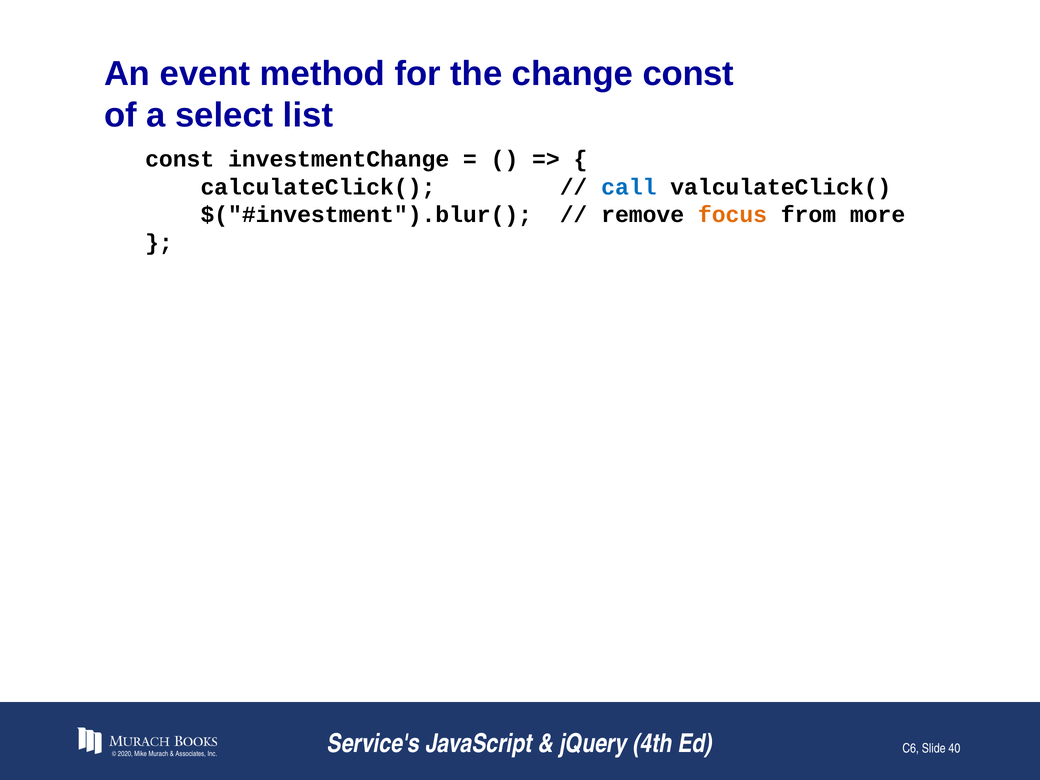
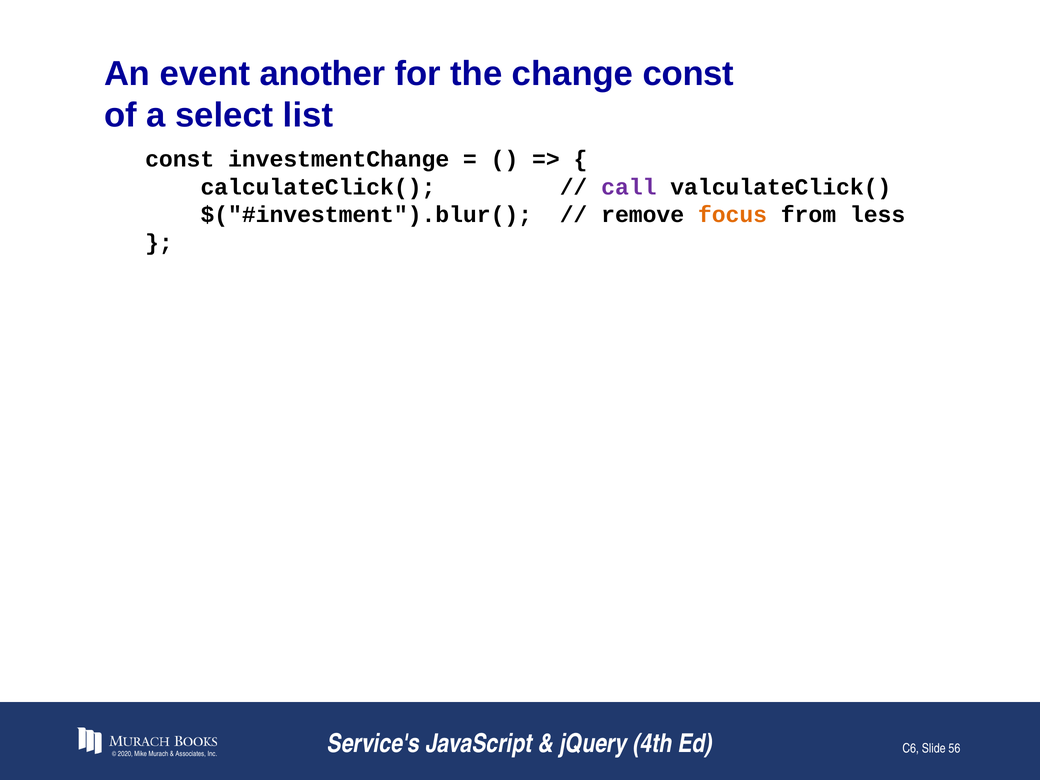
method: method -> another
call colour: blue -> purple
more: more -> less
40: 40 -> 56
